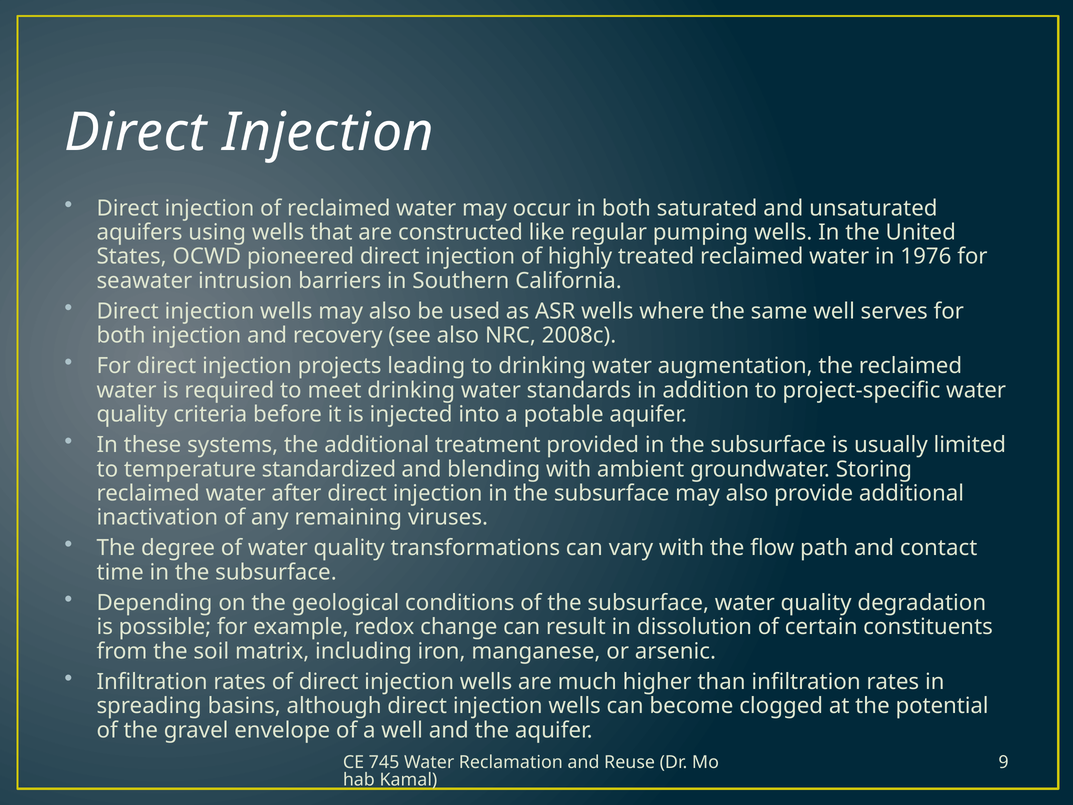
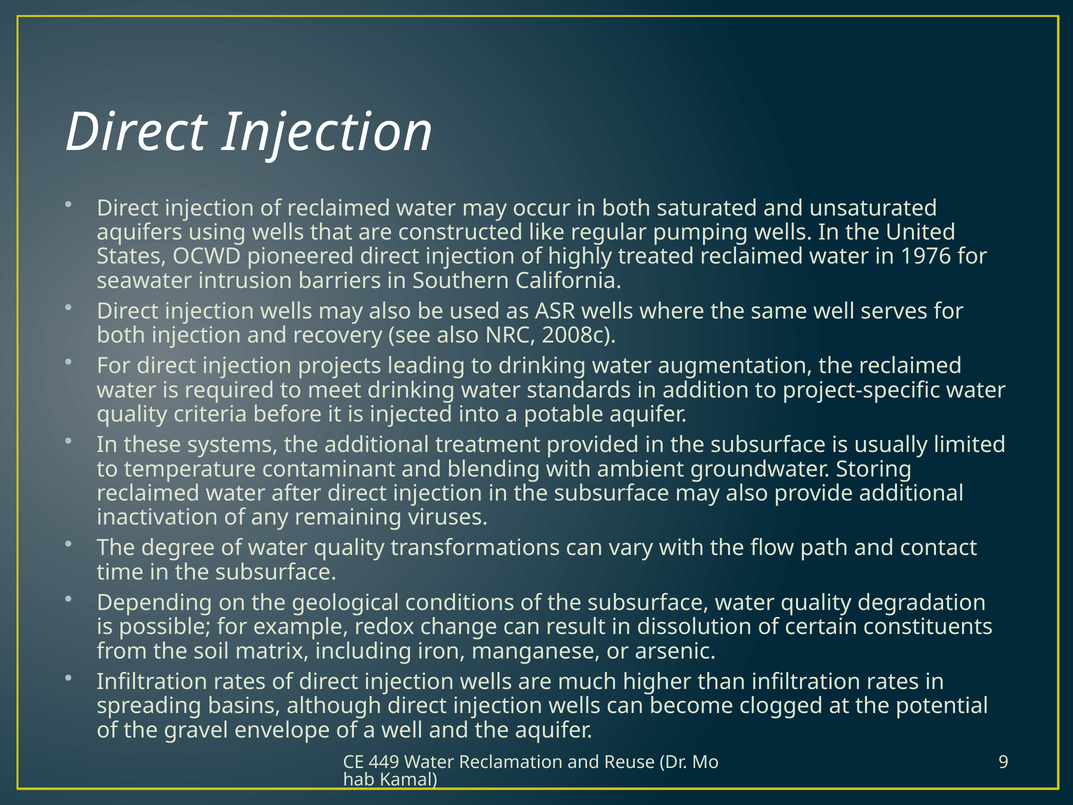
standardized: standardized -> contaminant
745: 745 -> 449
